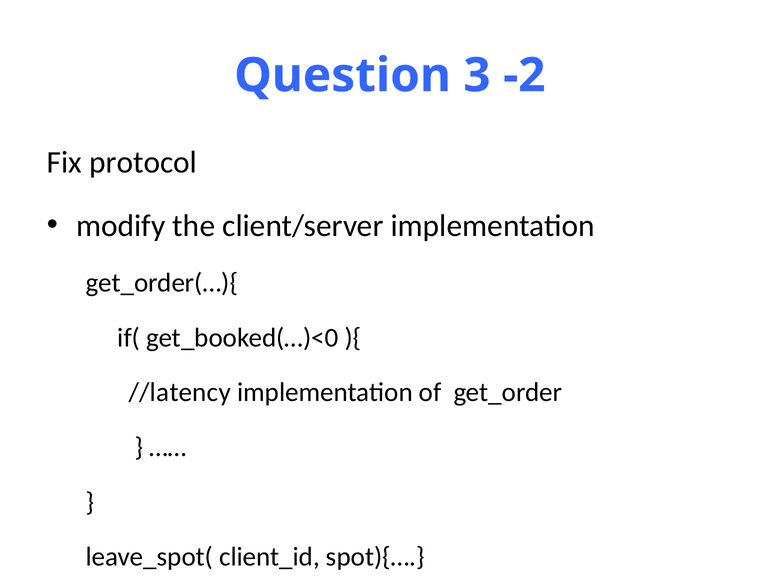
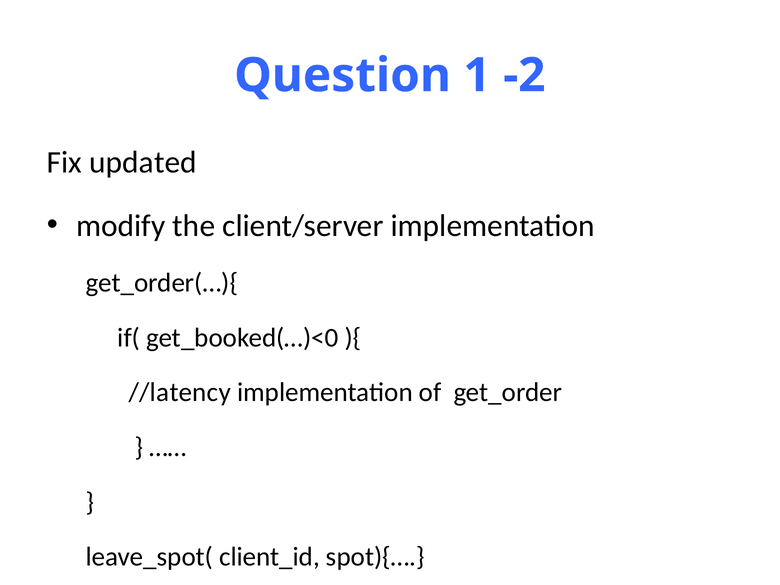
3: 3 -> 1
protocol: protocol -> updated
